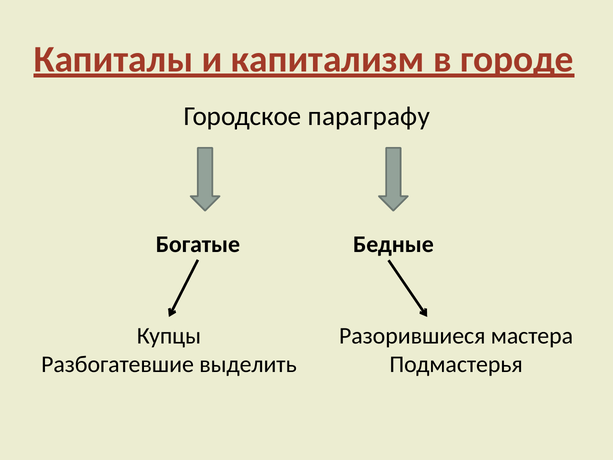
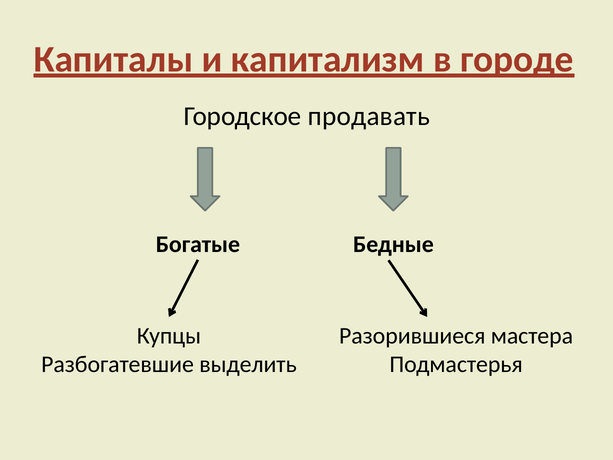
параграфу: параграфу -> продавать
